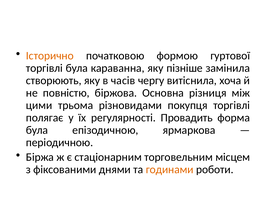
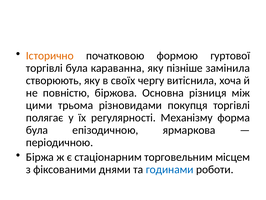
часів: часів -> своїх
Провадить: Провадить -> Механізму
годинами colour: orange -> blue
